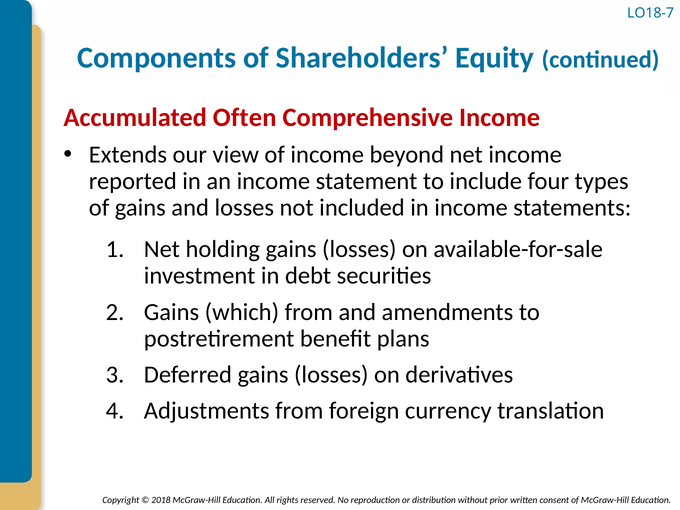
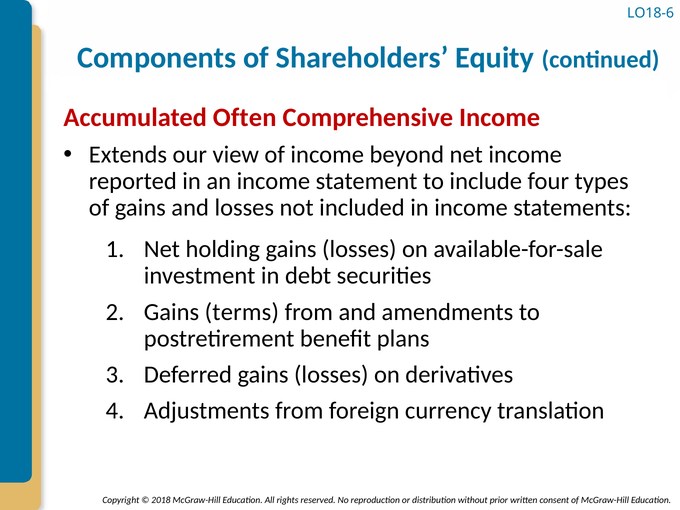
LO18-7: LO18-7 -> LO18-6
which: which -> terms
